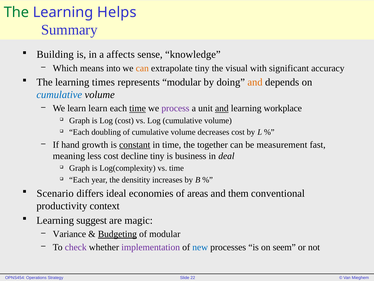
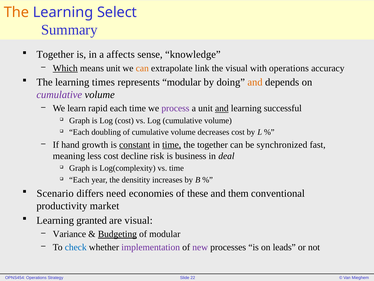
The at (16, 12) colour: green -> orange
Helps: Helps -> Select
Building at (55, 54): Building -> Together
Which underline: none -> present
means into: into -> unit
extrapolate tiny: tiny -> link
with significant: significant -> operations
cumulative at (59, 95) colour: blue -> purple
learn learn: learn -> rapid
time at (138, 108) underline: present -> none
workplace: workplace -> successful
time at (172, 145) underline: none -> present
measurement: measurement -> synchronized
decline tiny: tiny -> risk
ideal: ideal -> need
areas: areas -> these
context: context -> market
suggest: suggest -> granted
are magic: magic -> visual
check colour: purple -> blue
new colour: blue -> purple
seem: seem -> leads
